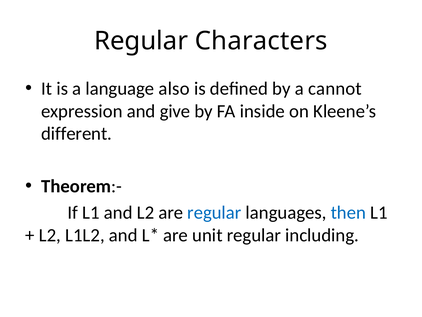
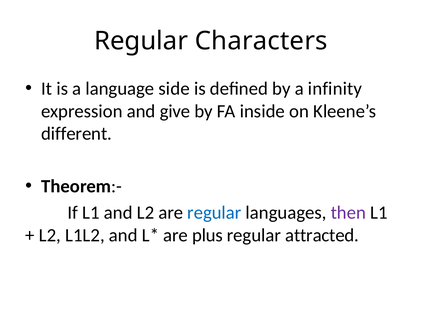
also: also -> side
cannot: cannot -> infinity
then colour: blue -> purple
unit: unit -> plus
including: including -> attracted
